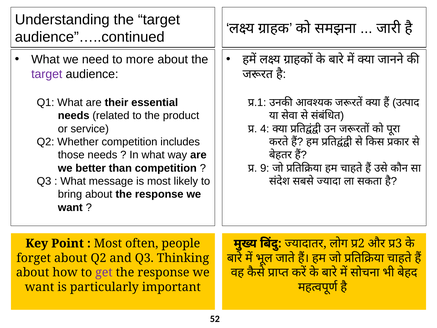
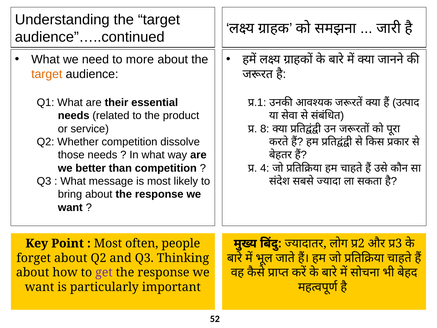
target at (47, 74) colour: purple -> orange
4: 4 -> 8
includes: includes -> dissolve
9: 9 -> 4
